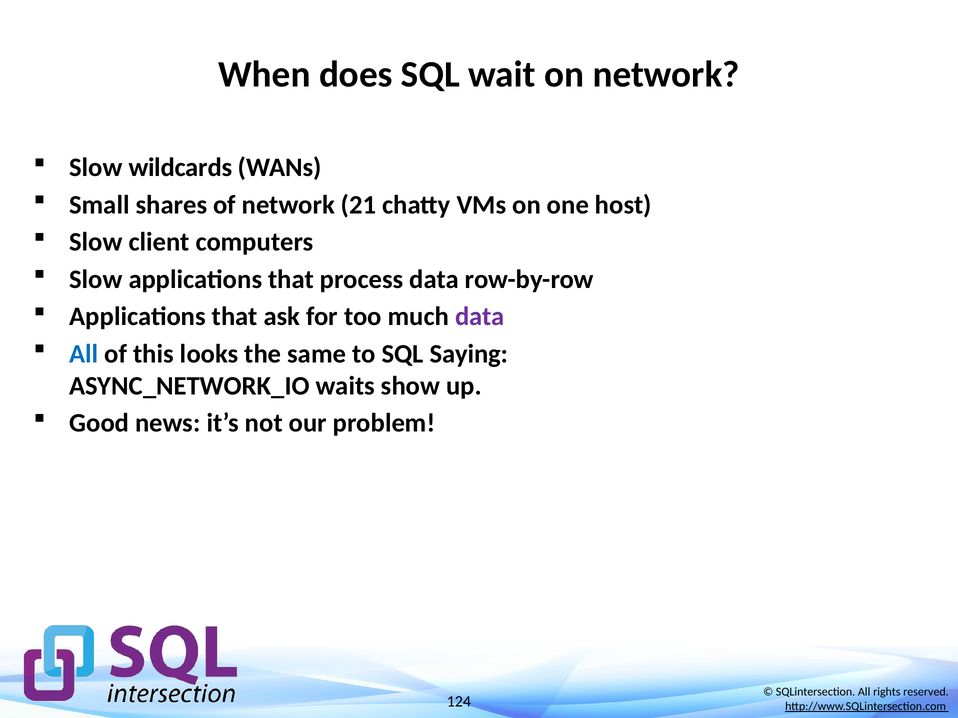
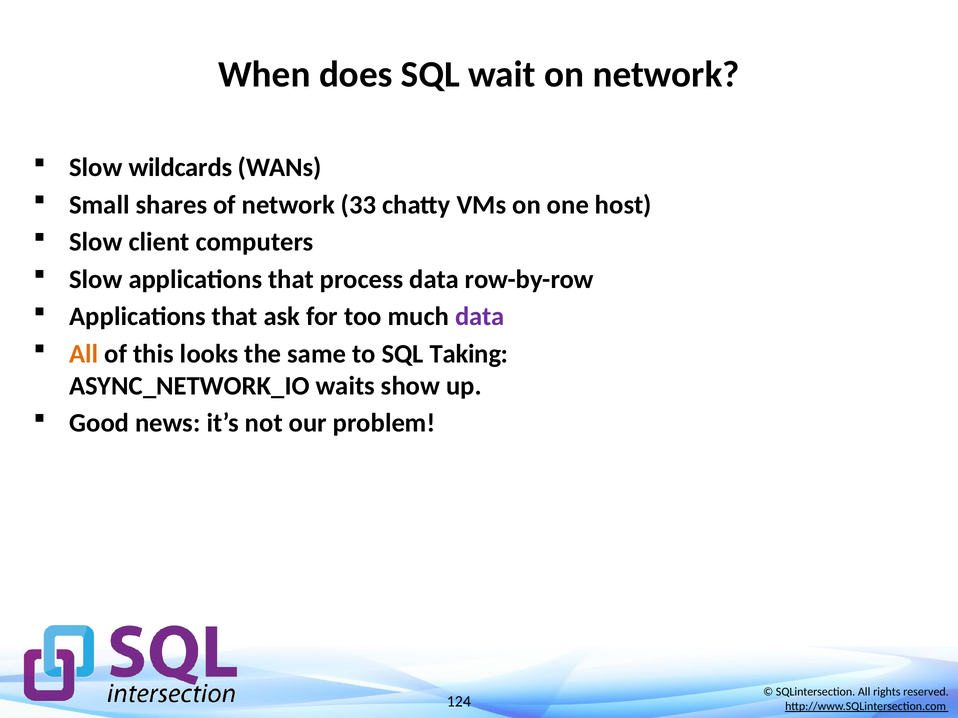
21: 21 -> 33
All at (84, 354) colour: blue -> orange
Saying: Saying -> Taking
